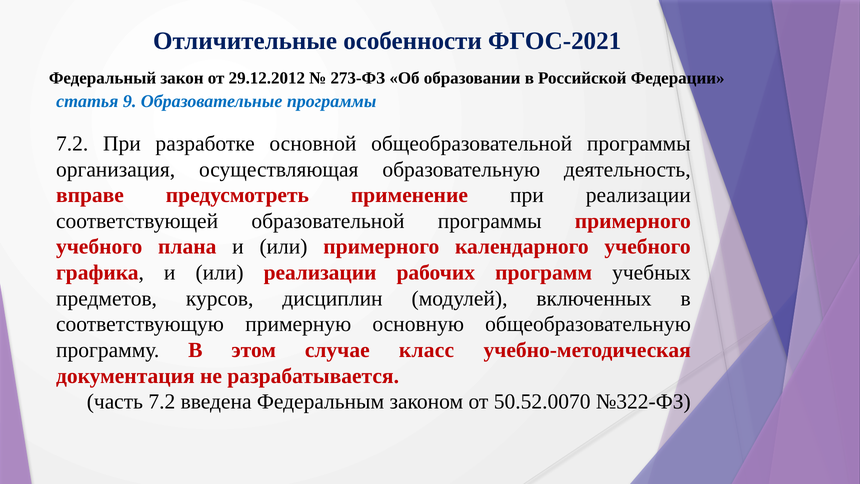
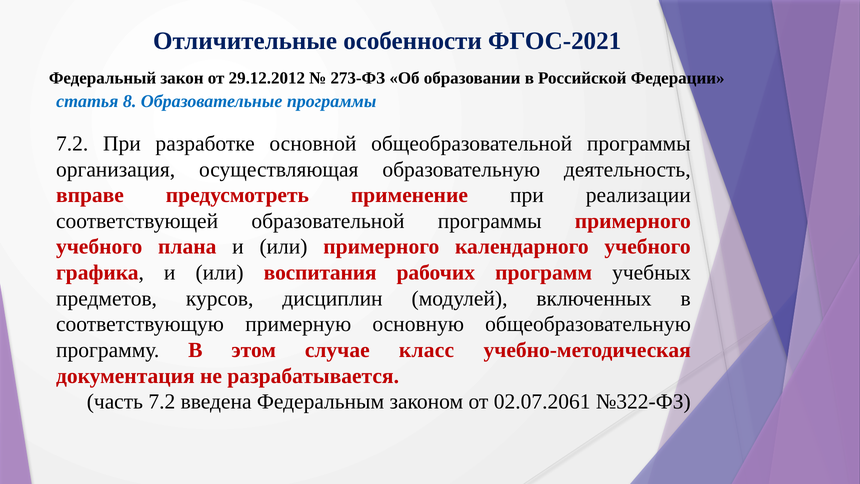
9: 9 -> 8
или реализации: реализации -> воспитания
50.52.0070: 50.52.0070 -> 02.07.2061
